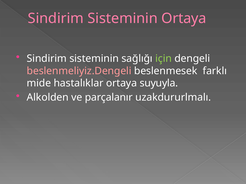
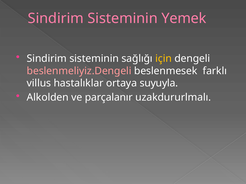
Sisteminin Ortaya: Ortaya -> Yemek
için colour: light green -> yellow
mide: mide -> villus
